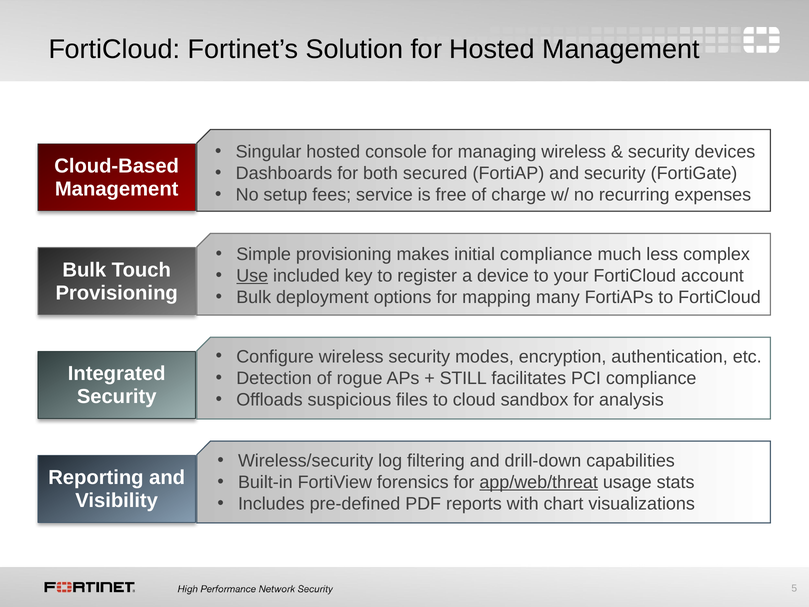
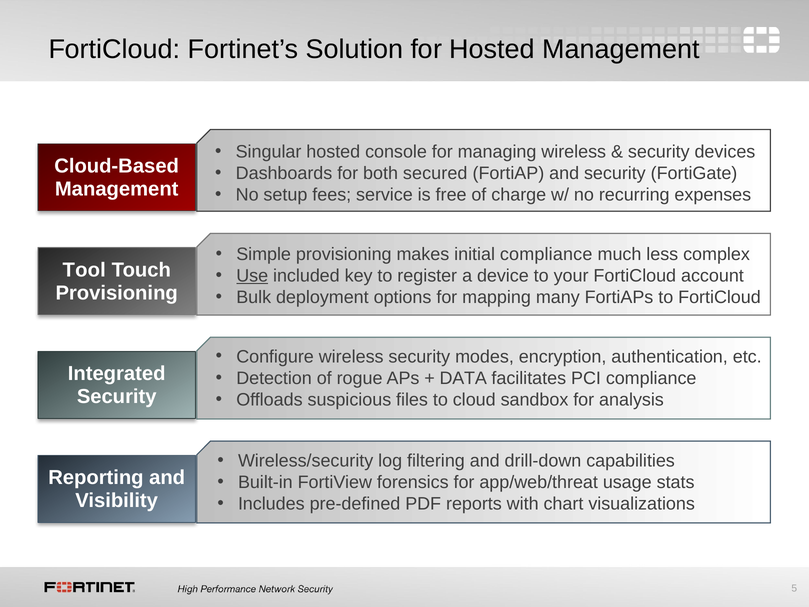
Bulk at (84, 270): Bulk -> Tool
STILL: STILL -> DATA
app/web/threat underline: present -> none
